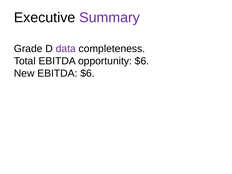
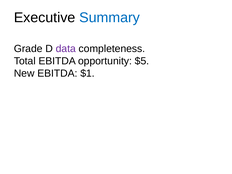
Summary colour: purple -> blue
opportunity $6: $6 -> $5
EBITDA $6: $6 -> $1
